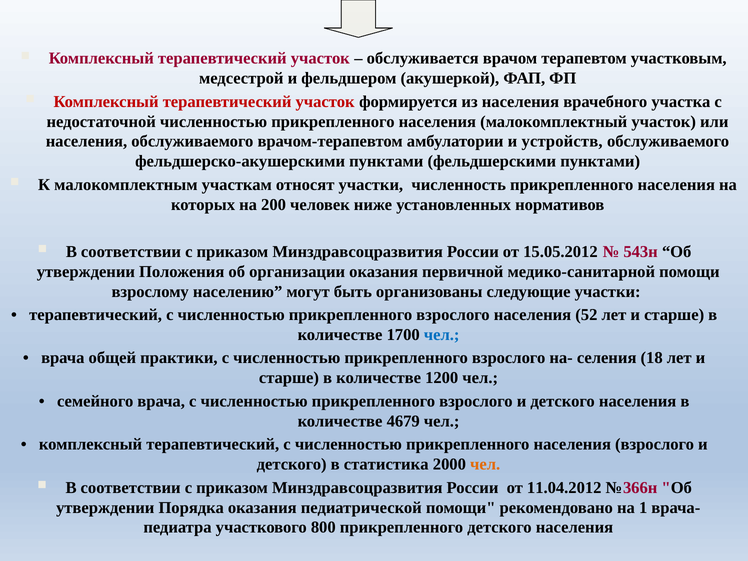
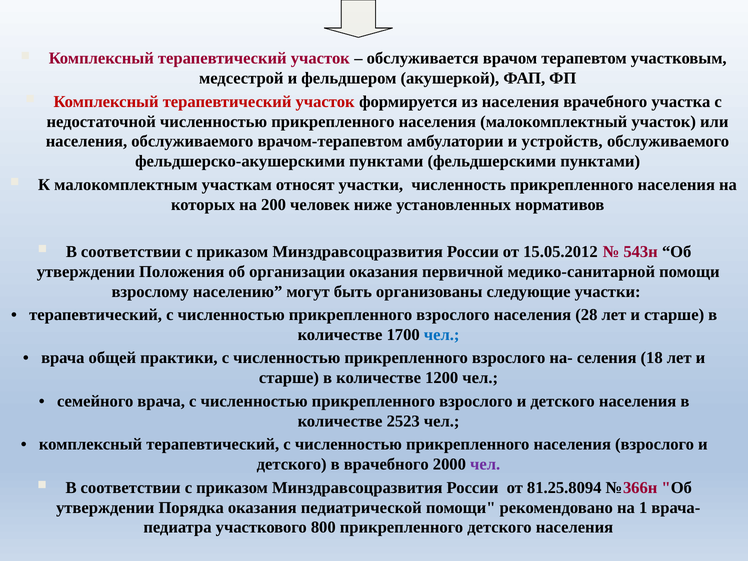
52: 52 -> 28
4679: 4679 -> 2523
в статистика: статистика -> врачебного
чел at (485, 464) colour: orange -> purple
11.04.2012: 11.04.2012 -> 81.25.8094
